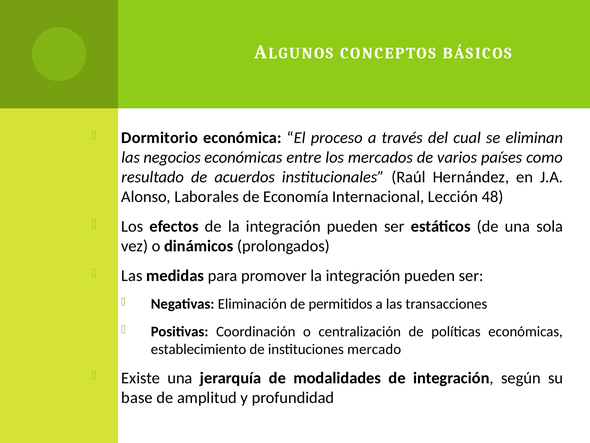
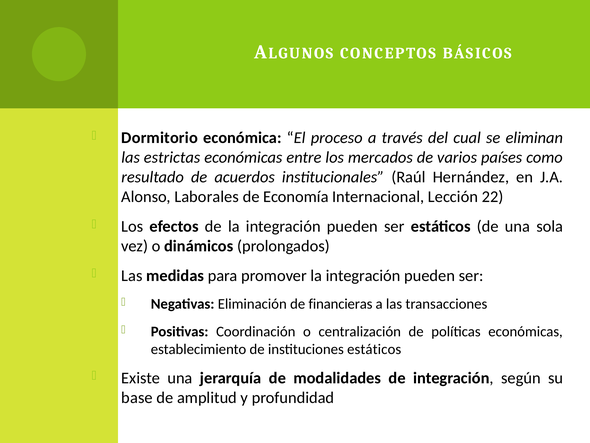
negocios: negocios -> estrictas
48: 48 -> 22
permitidos: permitidos -> financieras
instituciones mercado: mercado -> estáticos
